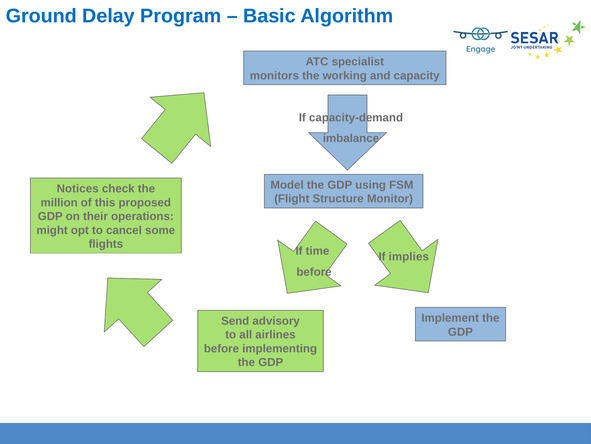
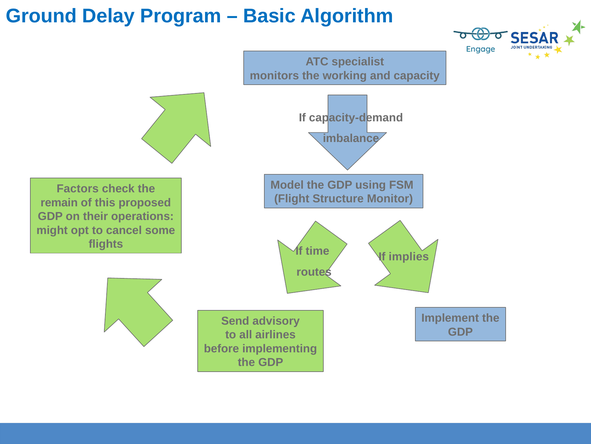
Notices: Notices -> Factors
million: million -> remain
before at (314, 271): before -> routes
